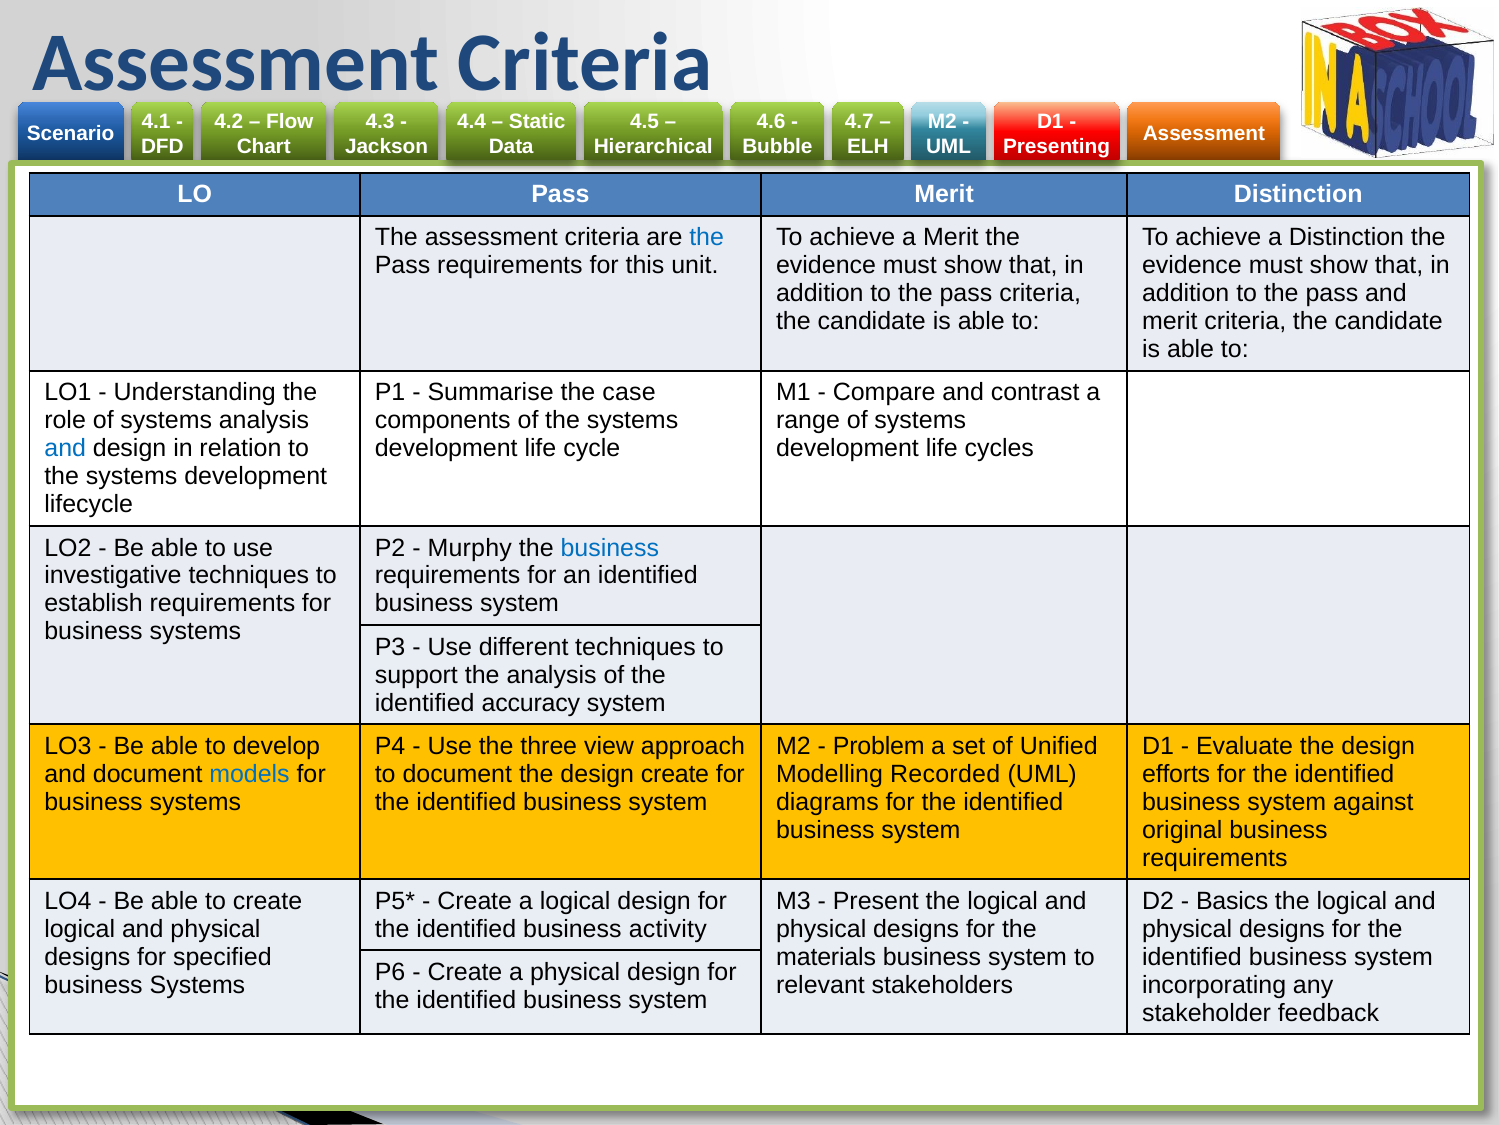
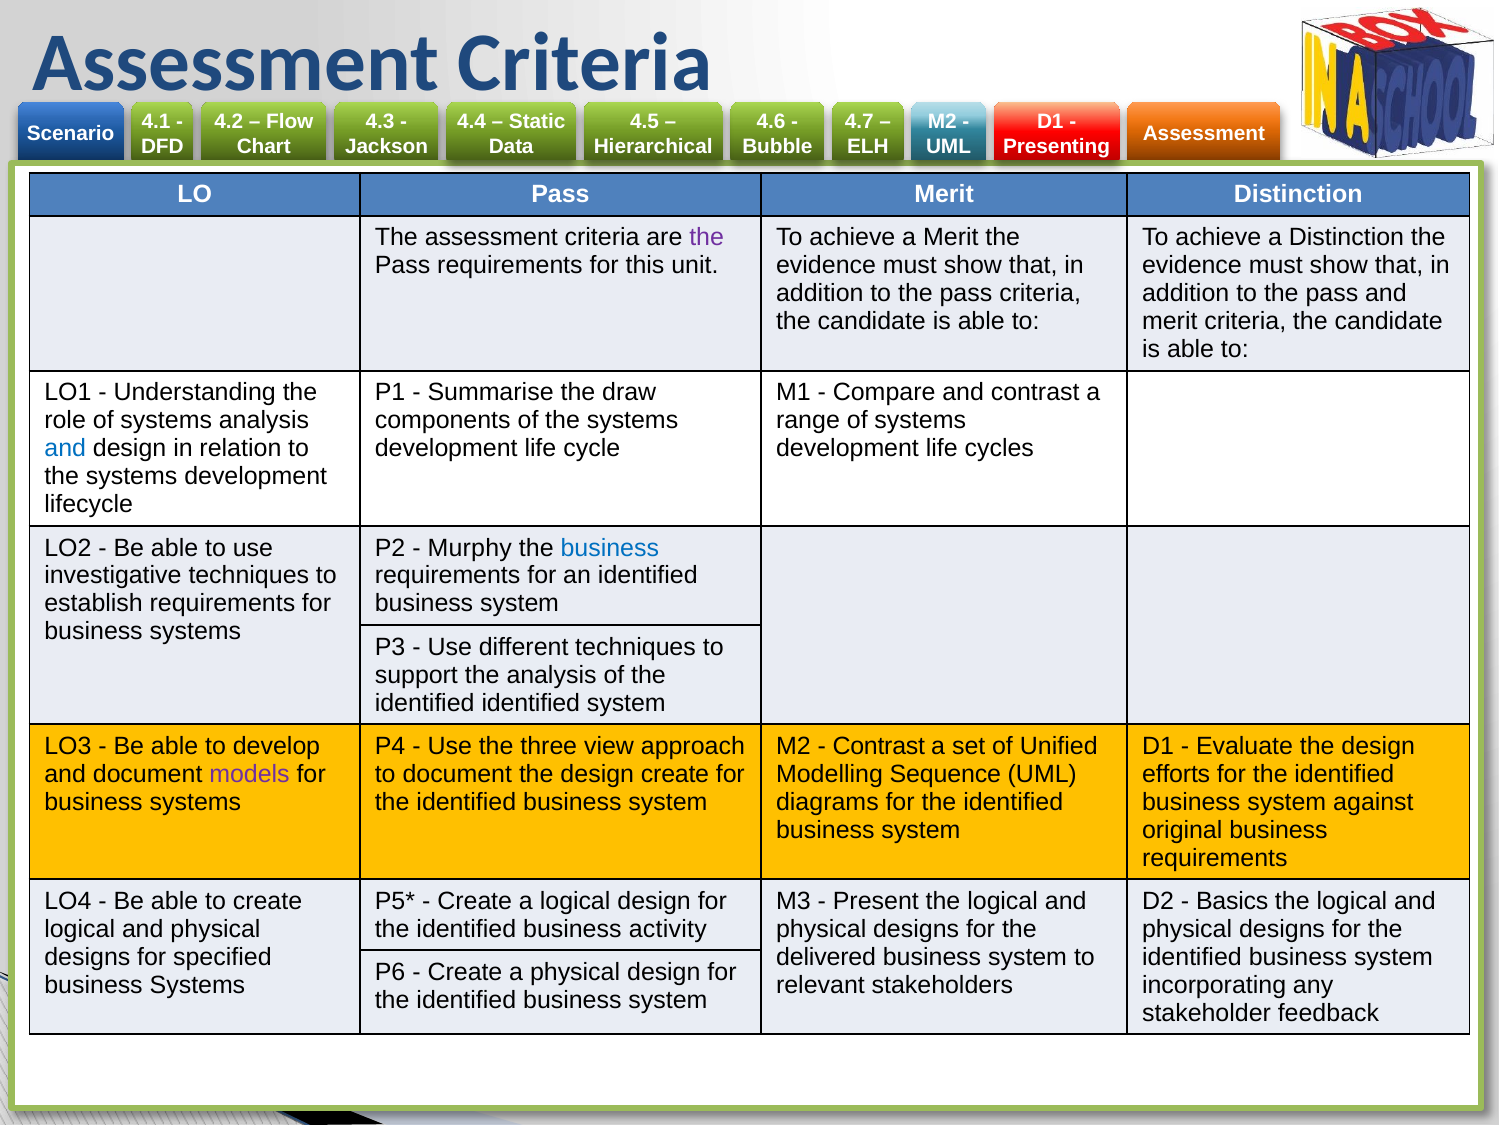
the at (707, 238) colour: blue -> purple
case: case -> draw
identified accuracy: accuracy -> identified
Problem at (879, 745): Problem -> Contrast
models colour: blue -> purple
Recorded: Recorded -> Sequence
materials: materials -> delivered
